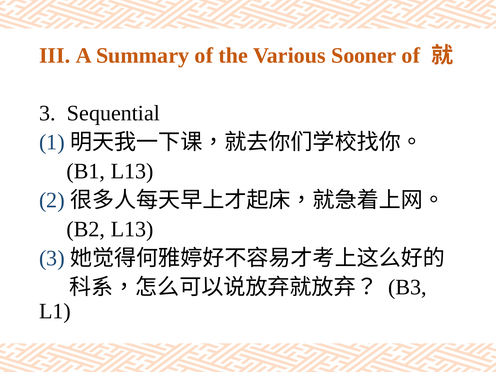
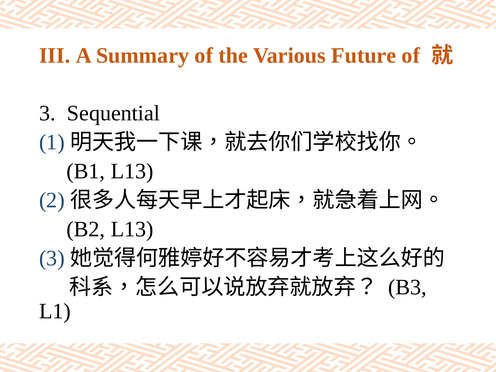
Sooner: Sooner -> Future
